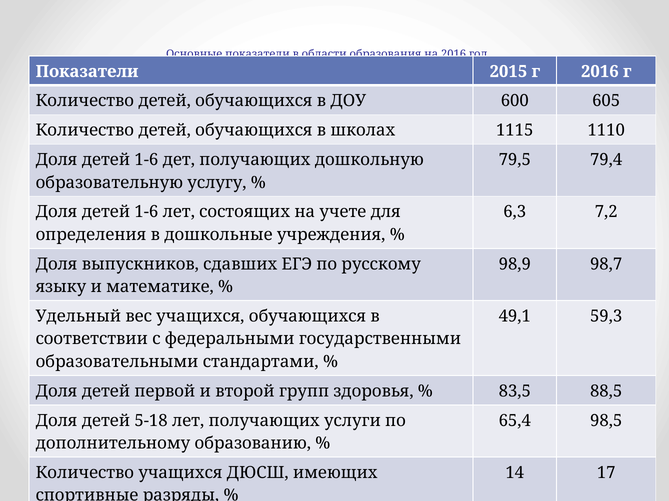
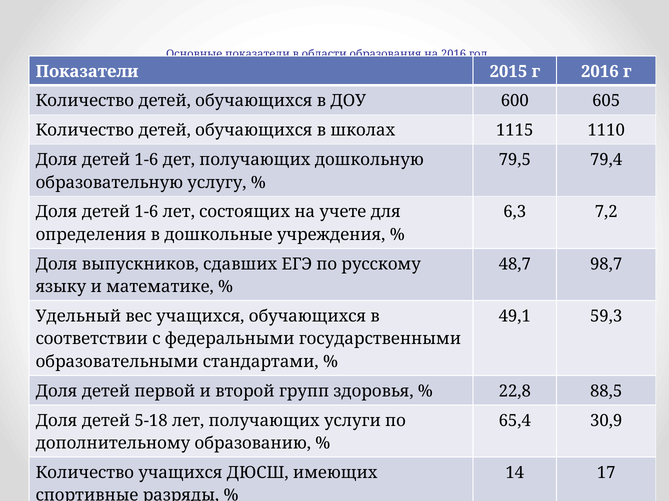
98,9: 98,9 -> 48,7
83,5: 83,5 -> 22,8
98,5: 98,5 -> 30,9
